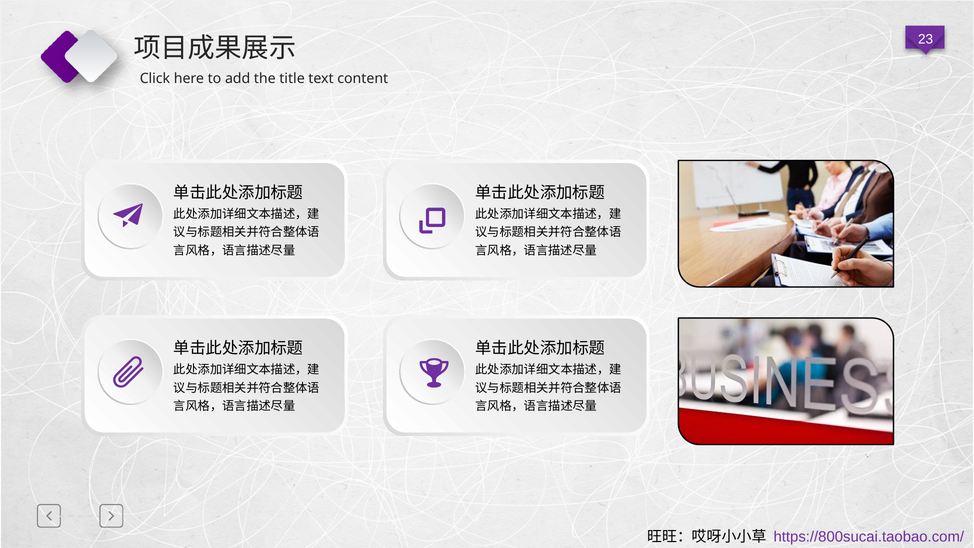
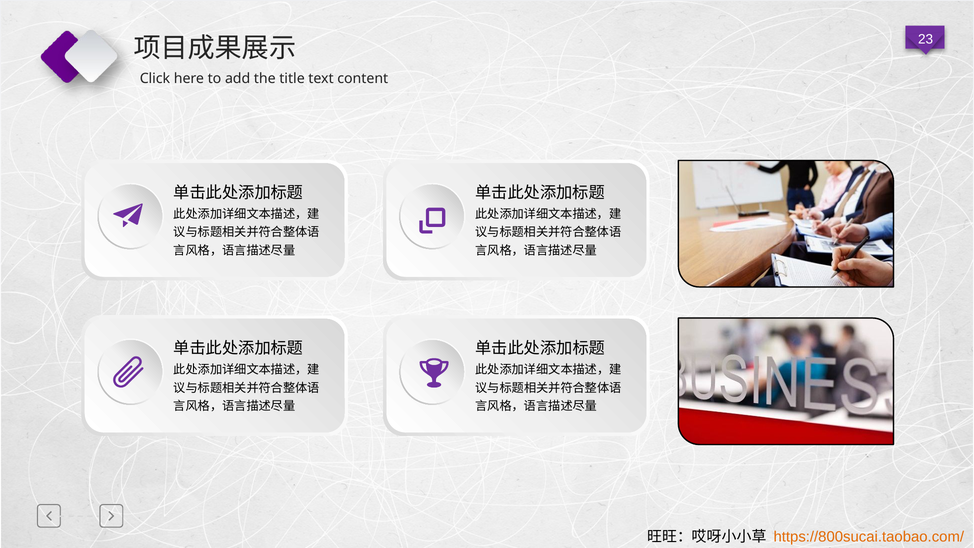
https://800sucai.taobao.com/ colour: purple -> orange
